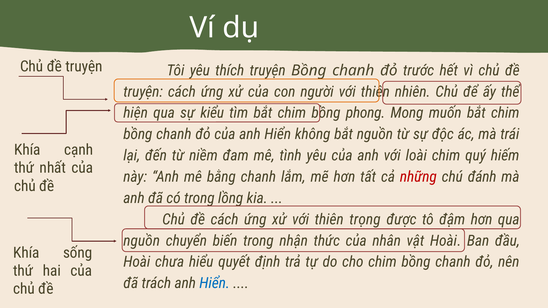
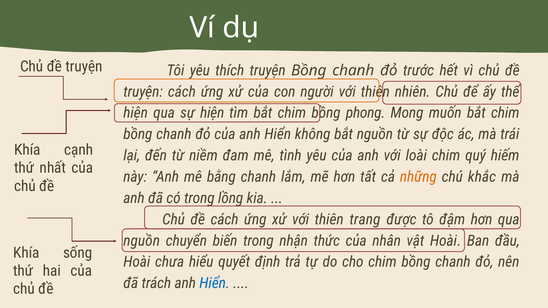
sự kiểu: kiểu -> hiện
những colour: red -> orange
đánh: đánh -> khắc
trọng: trọng -> trang
